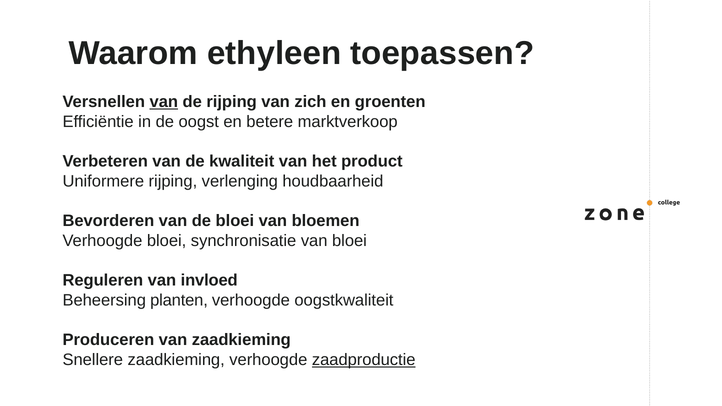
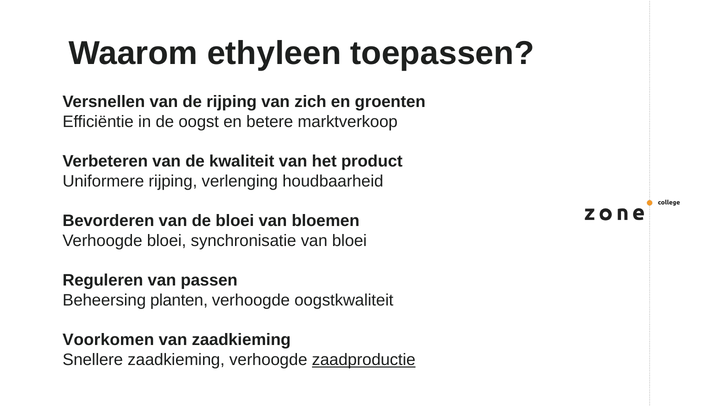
van at (164, 102) underline: present -> none
invloed: invloed -> passen
Produceren: Produceren -> Voorkomen
